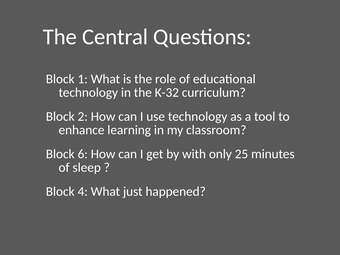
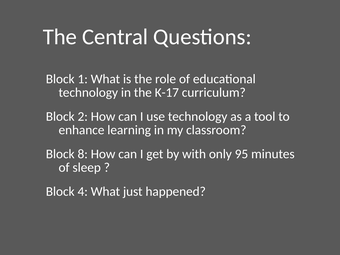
K-32: K-32 -> K-17
6: 6 -> 8
25: 25 -> 95
